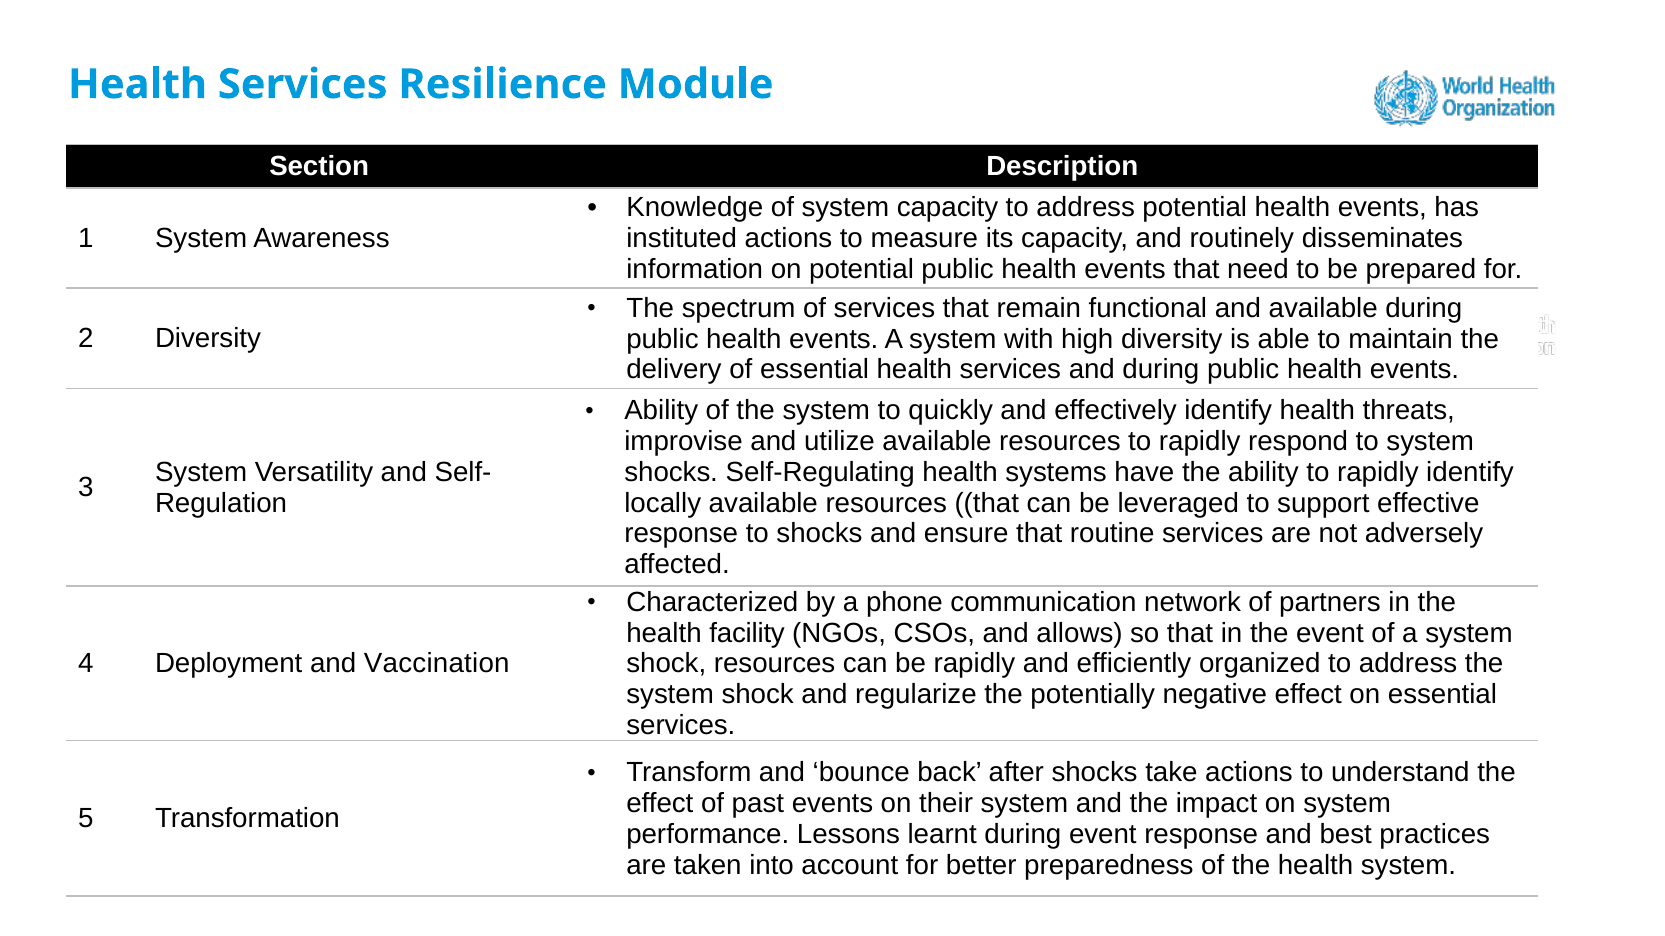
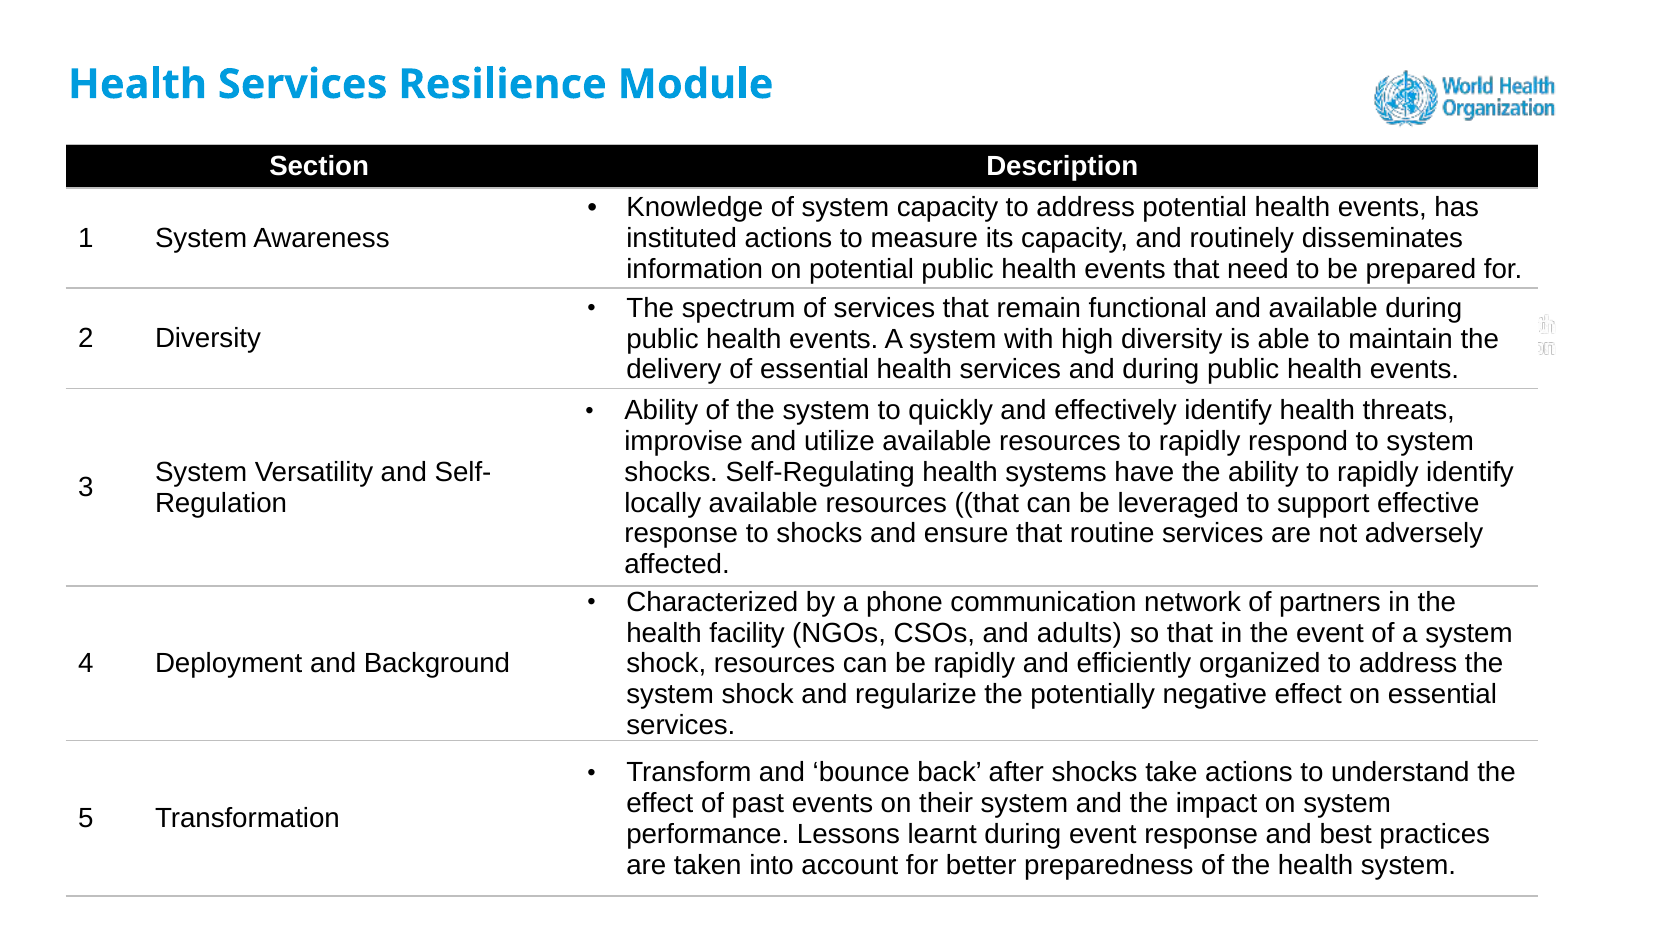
allows: allows -> adults
Vaccination: Vaccination -> Background
